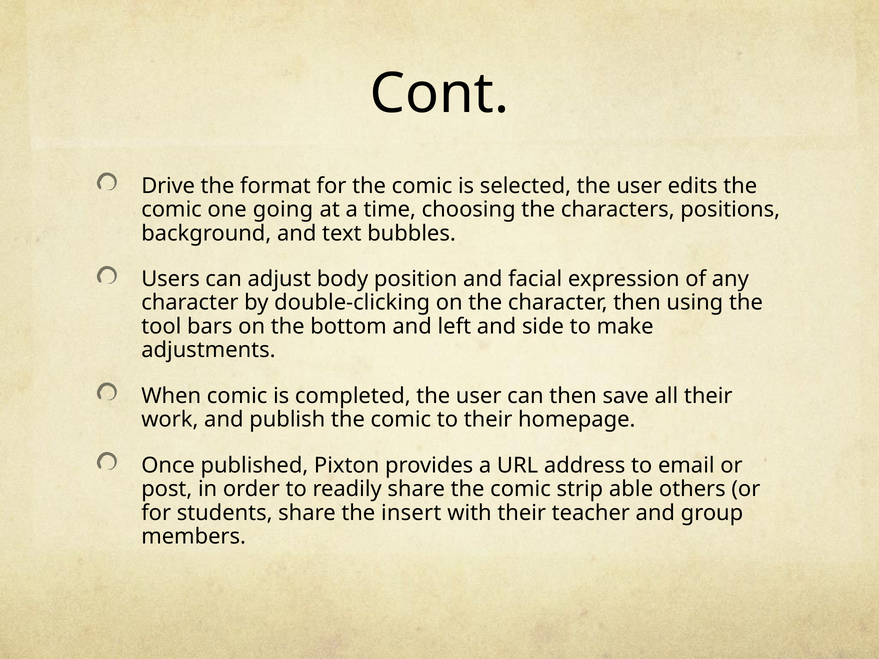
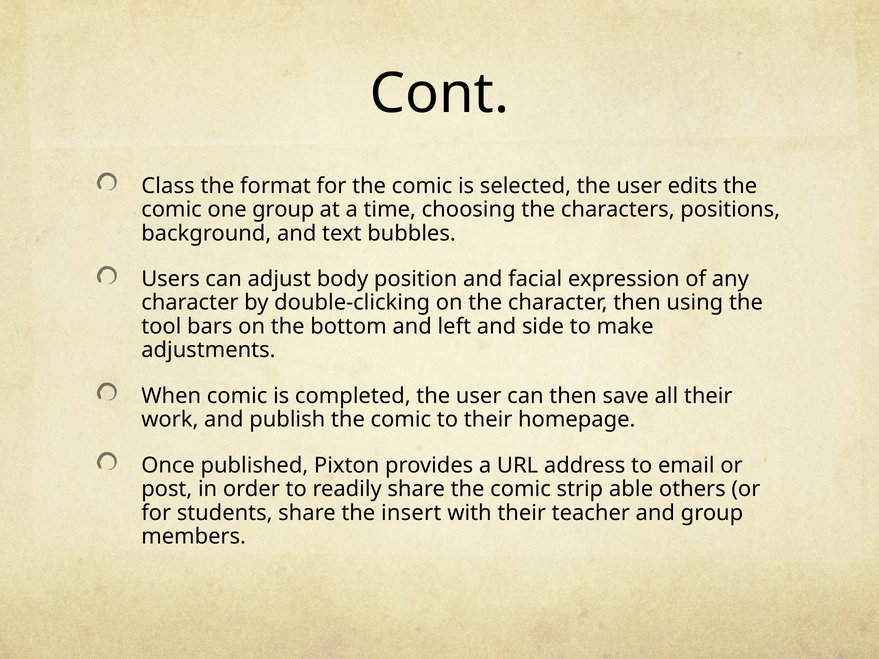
Drive: Drive -> Class
one going: going -> group
